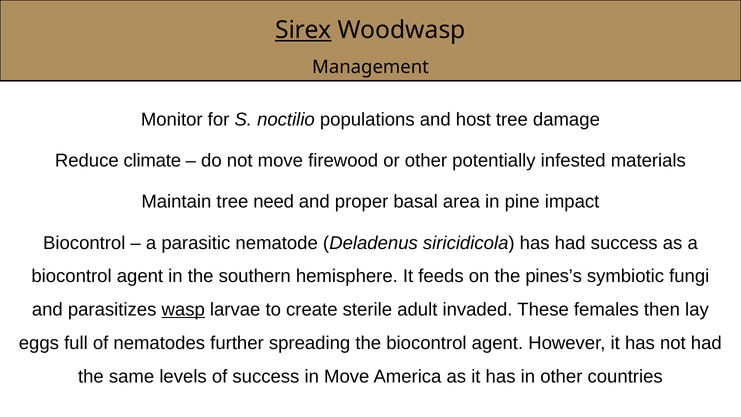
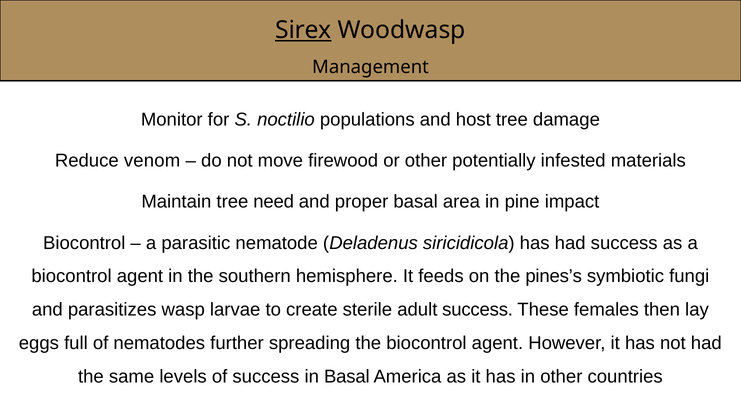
climate: climate -> venom
wasp underline: present -> none
adult invaded: invaded -> success
in Move: Move -> Basal
